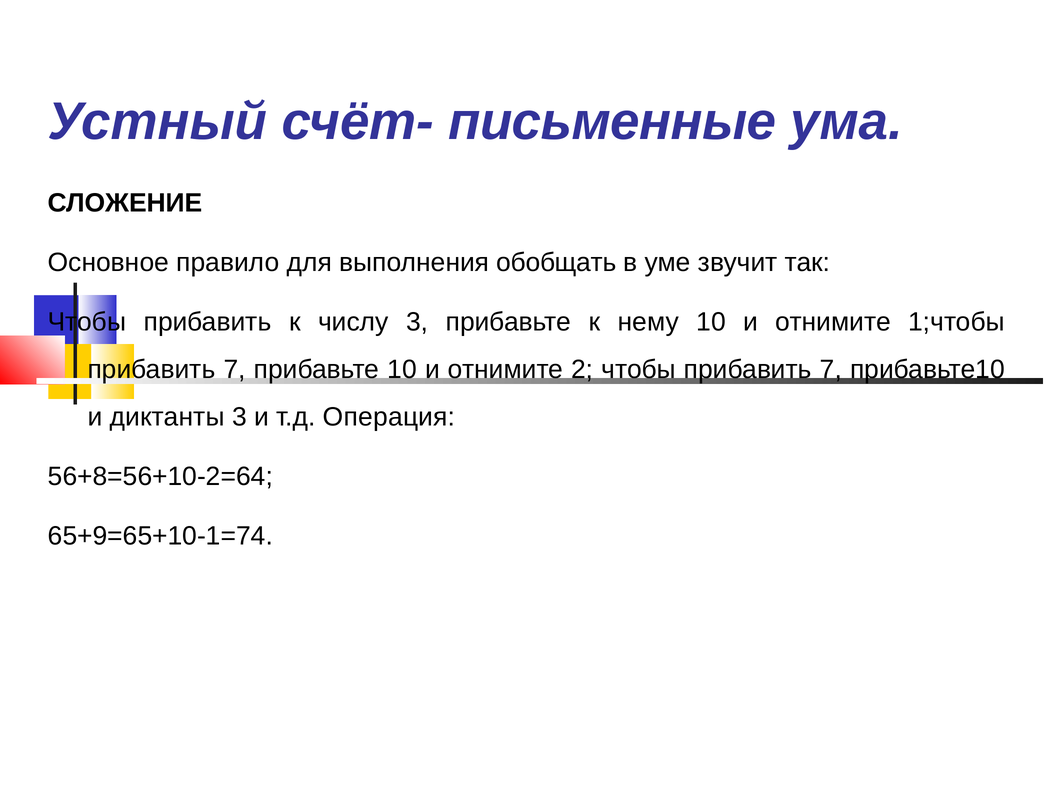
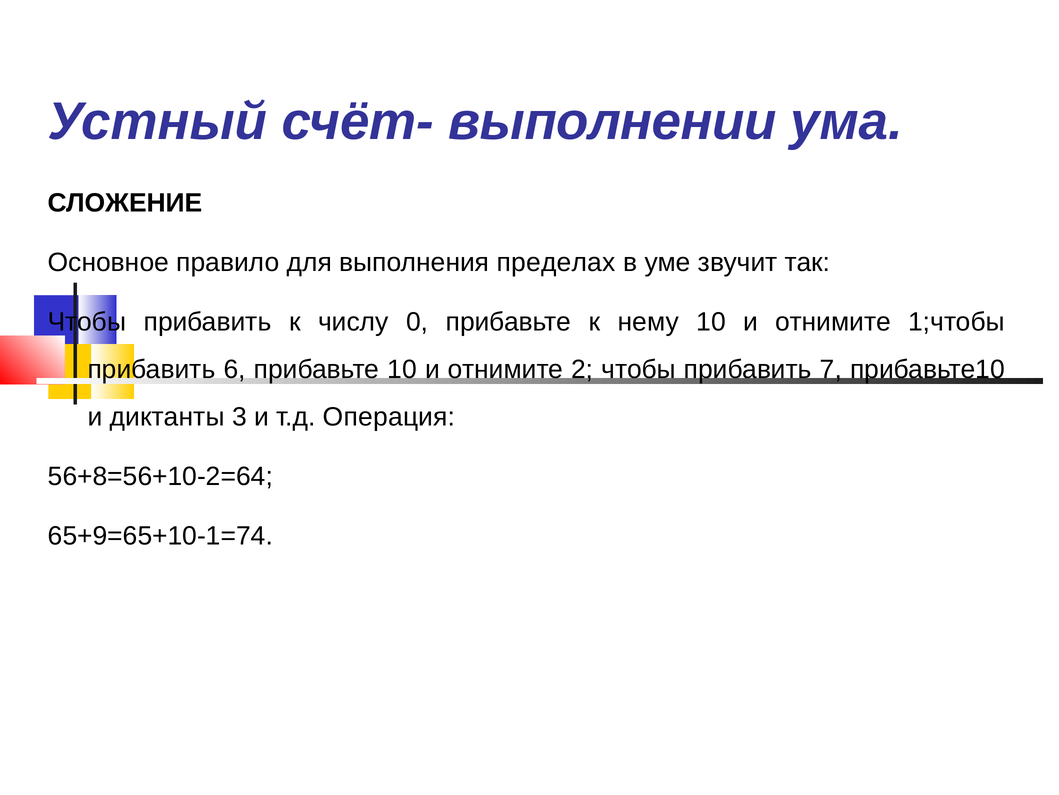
письменные: письменные -> выполнении
обобщать: обобщать -> пределах
числу 3: 3 -> 0
7 at (235, 369): 7 -> 6
